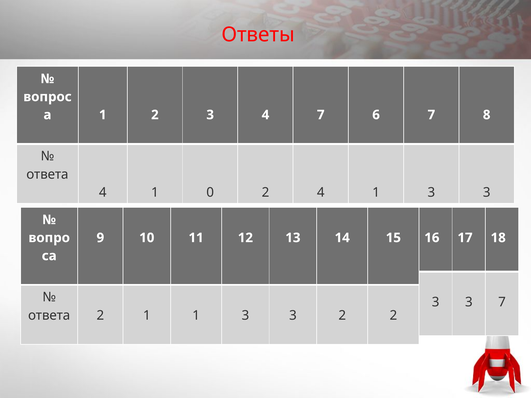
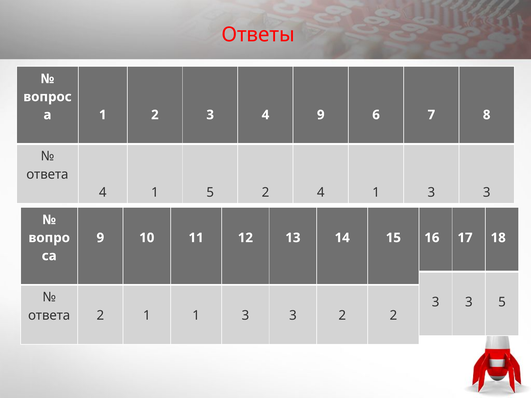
4 7: 7 -> 9
1 0: 0 -> 5
3 7: 7 -> 5
